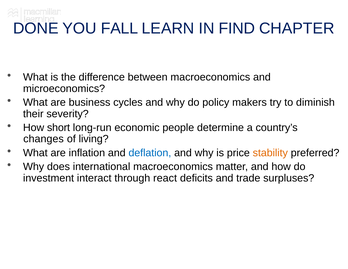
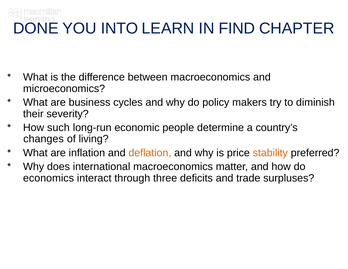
FALL: FALL -> INTO
short: short -> such
deflation colour: blue -> orange
investment at (49, 178): investment -> economics
react: react -> three
